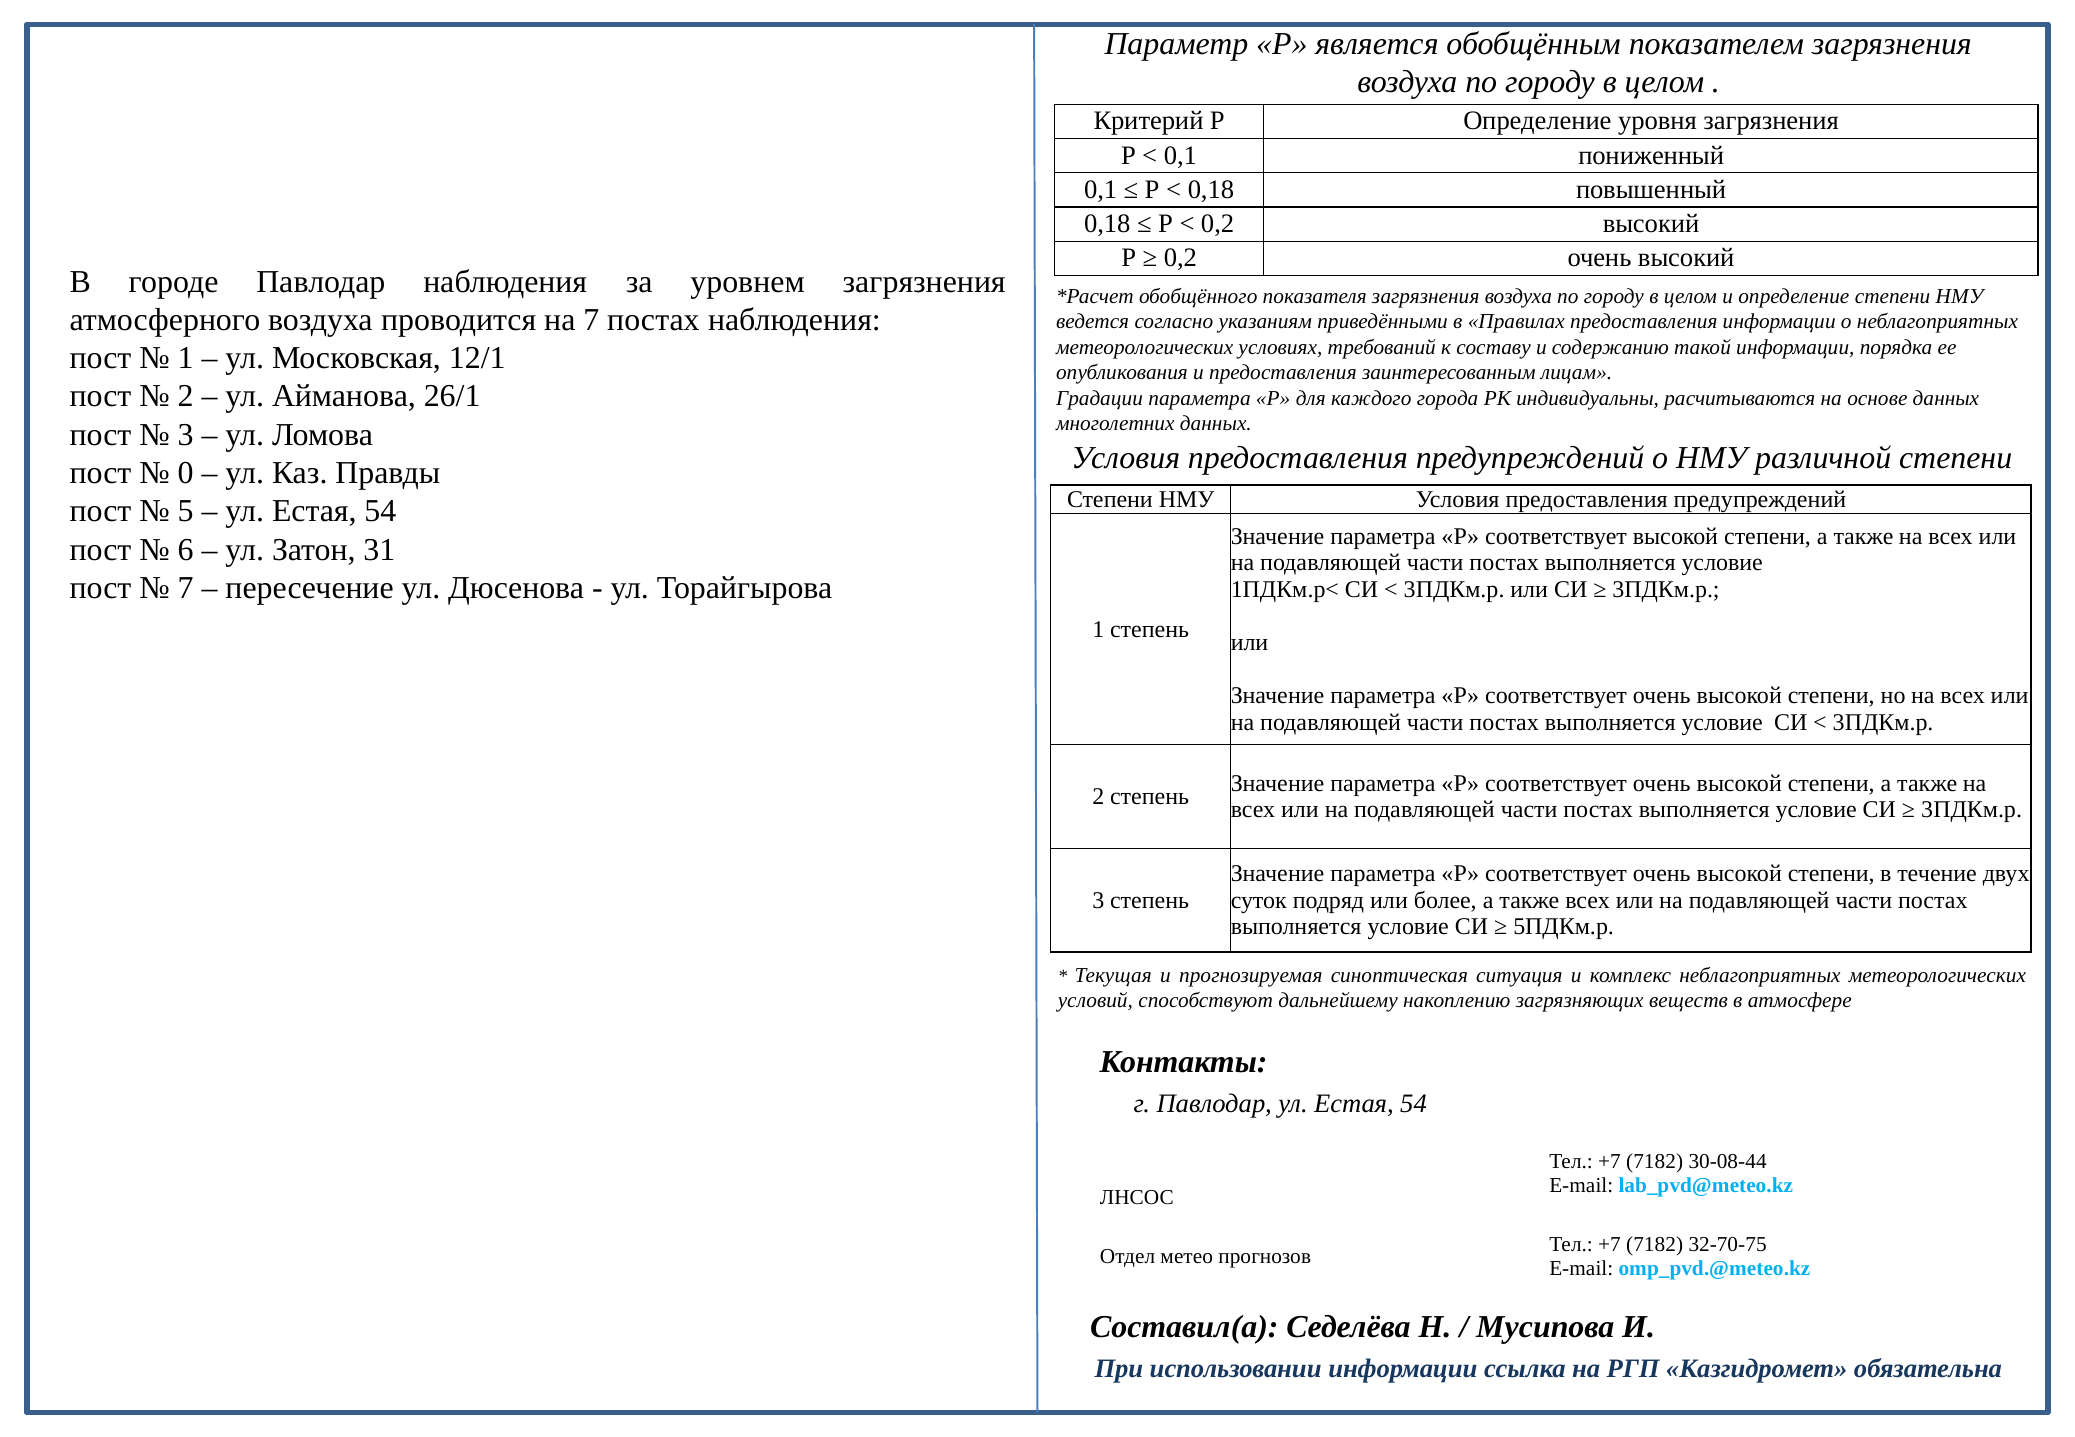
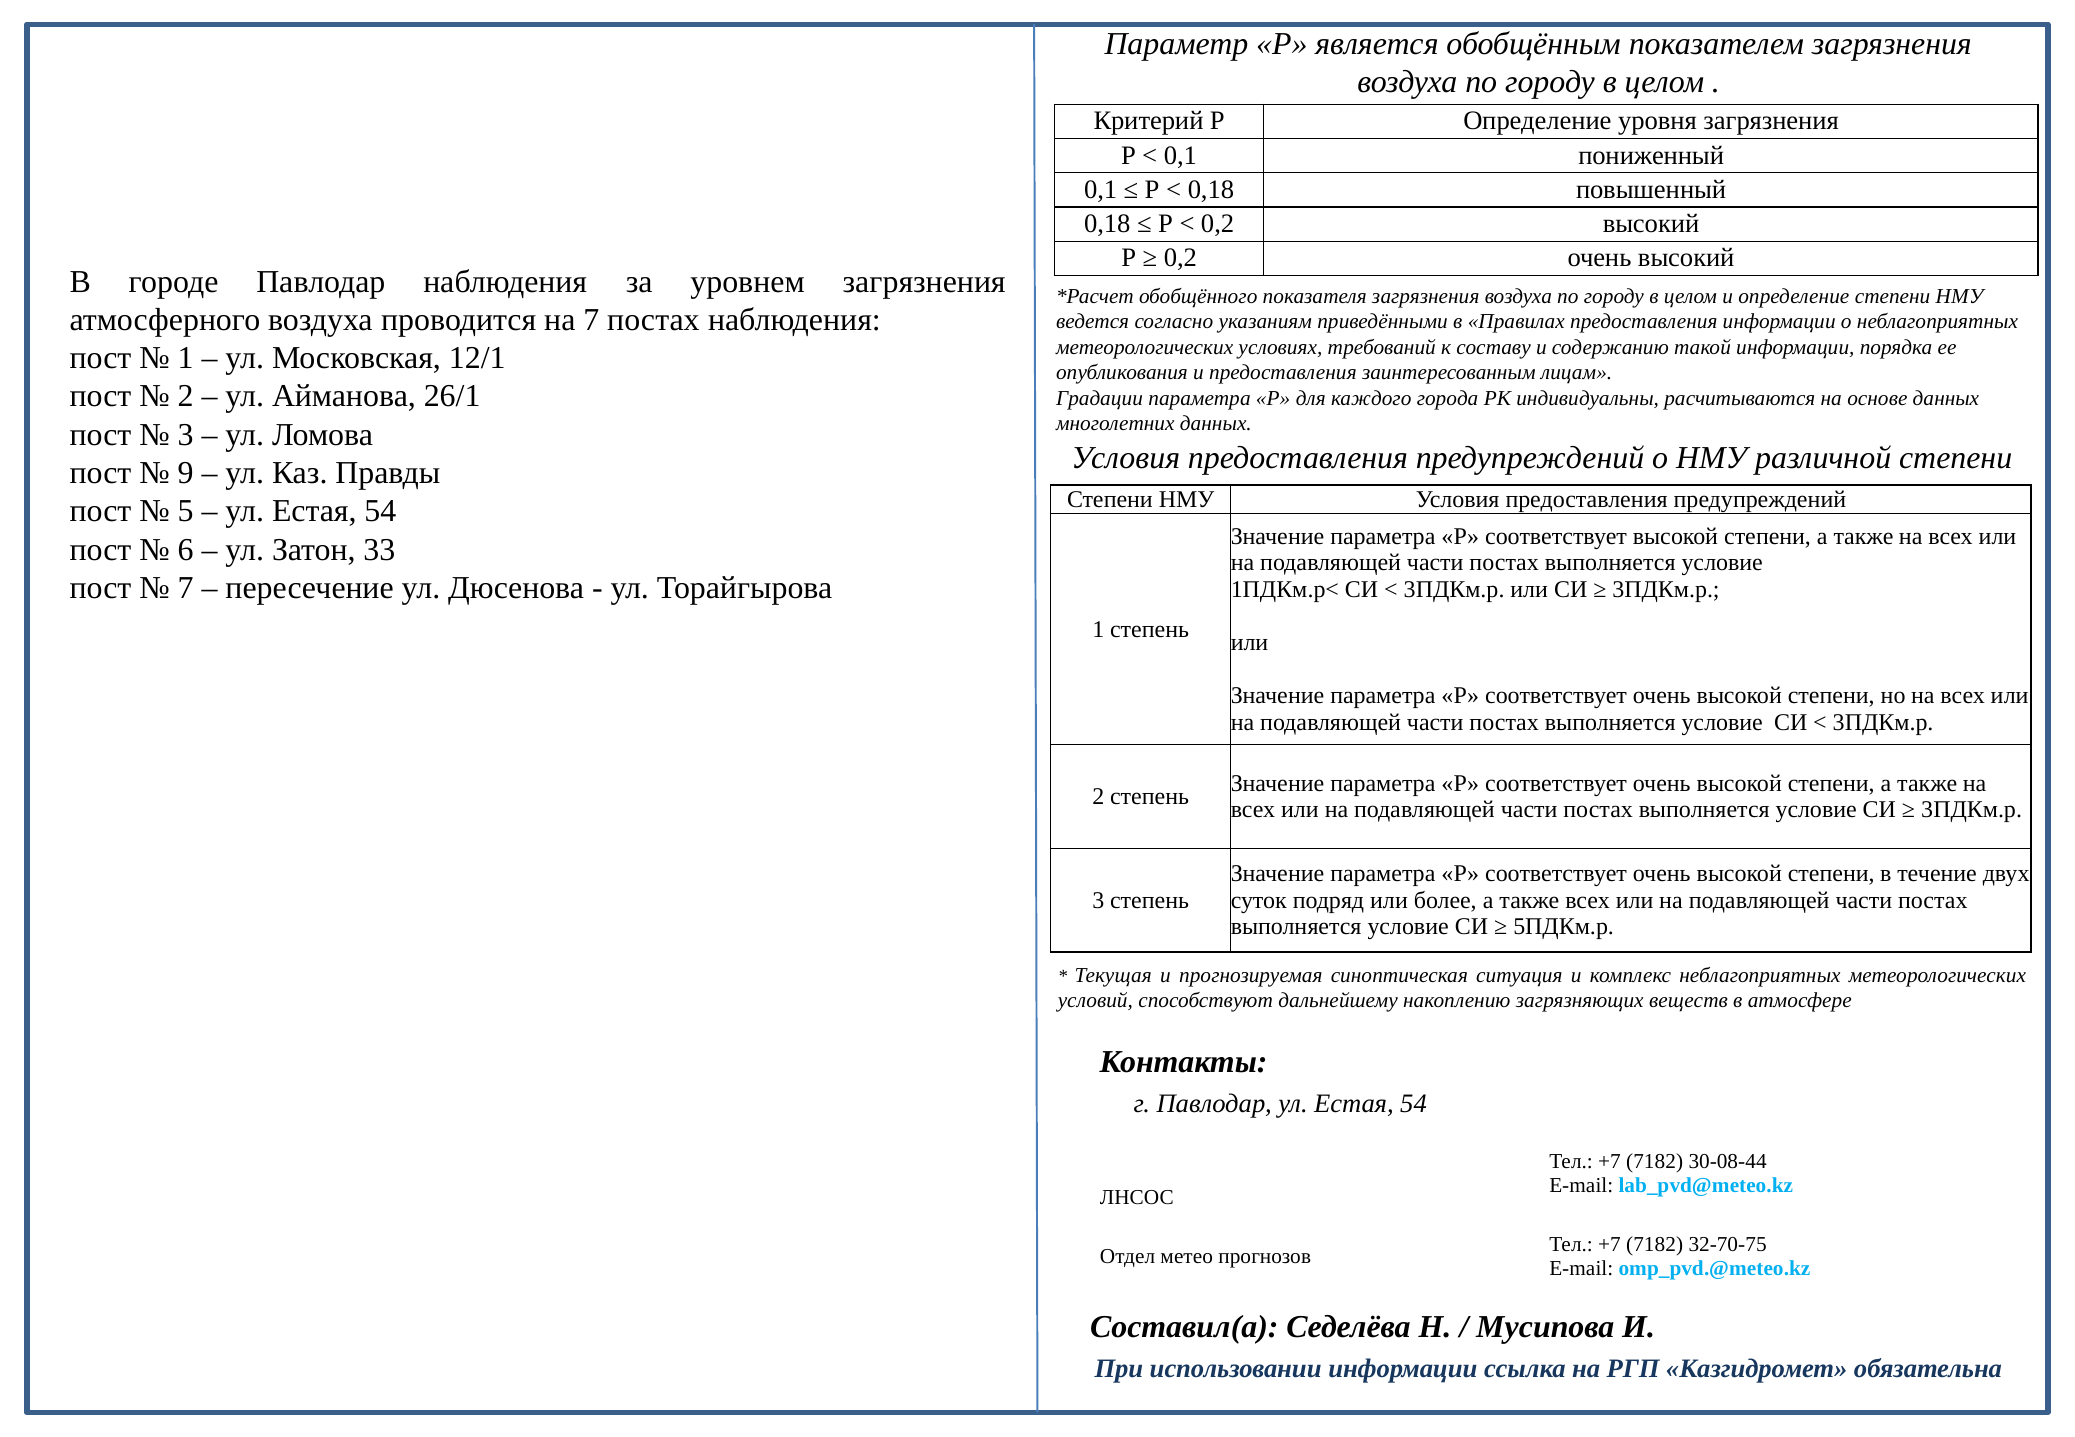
0: 0 -> 9
31: 31 -> 33
